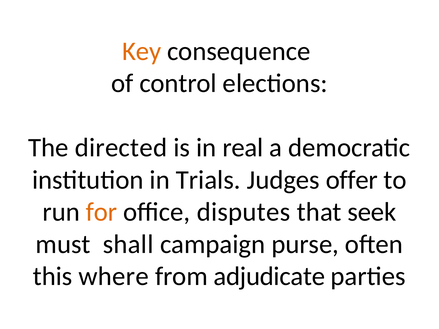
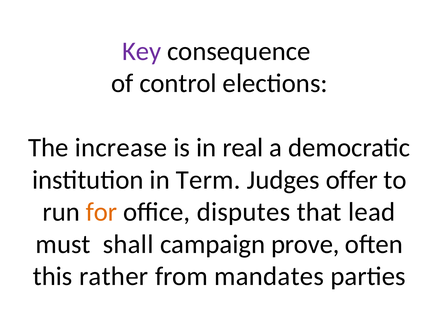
Key colour: orange -> purple
directed: directed -> increase
Trials: Trials -> Term
seek: seek -> lead
purse: purse -> prove
where: where -> rather
adjudicate: adjudicate -> mandates
